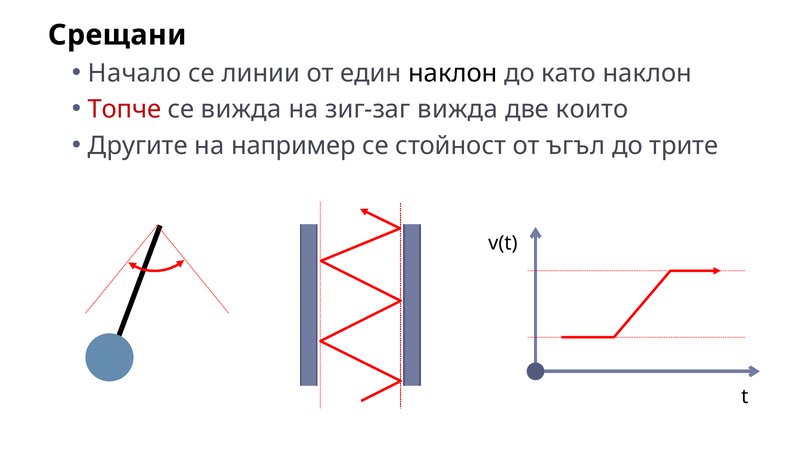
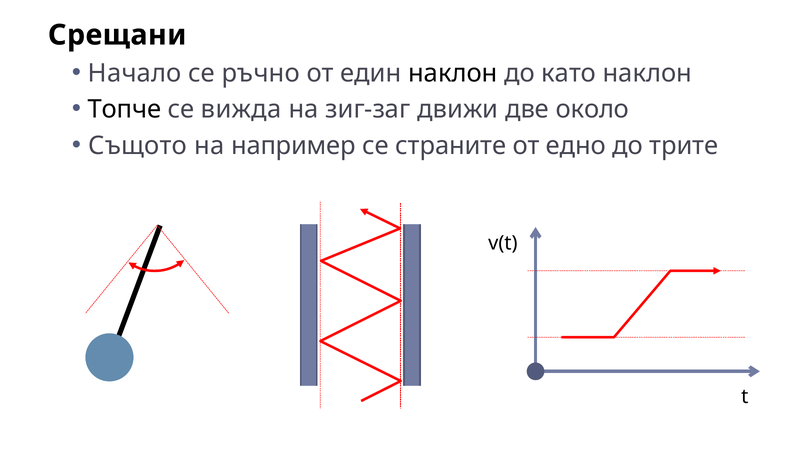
линии: линии -> ръчно
Топче colour: red -> black
зиг-заг вижда: вижда -> движи
които: които -> около
Другите: Другите -> Същото
стойност: стойност -> страните
ъгъл: ъгъл -> едно
